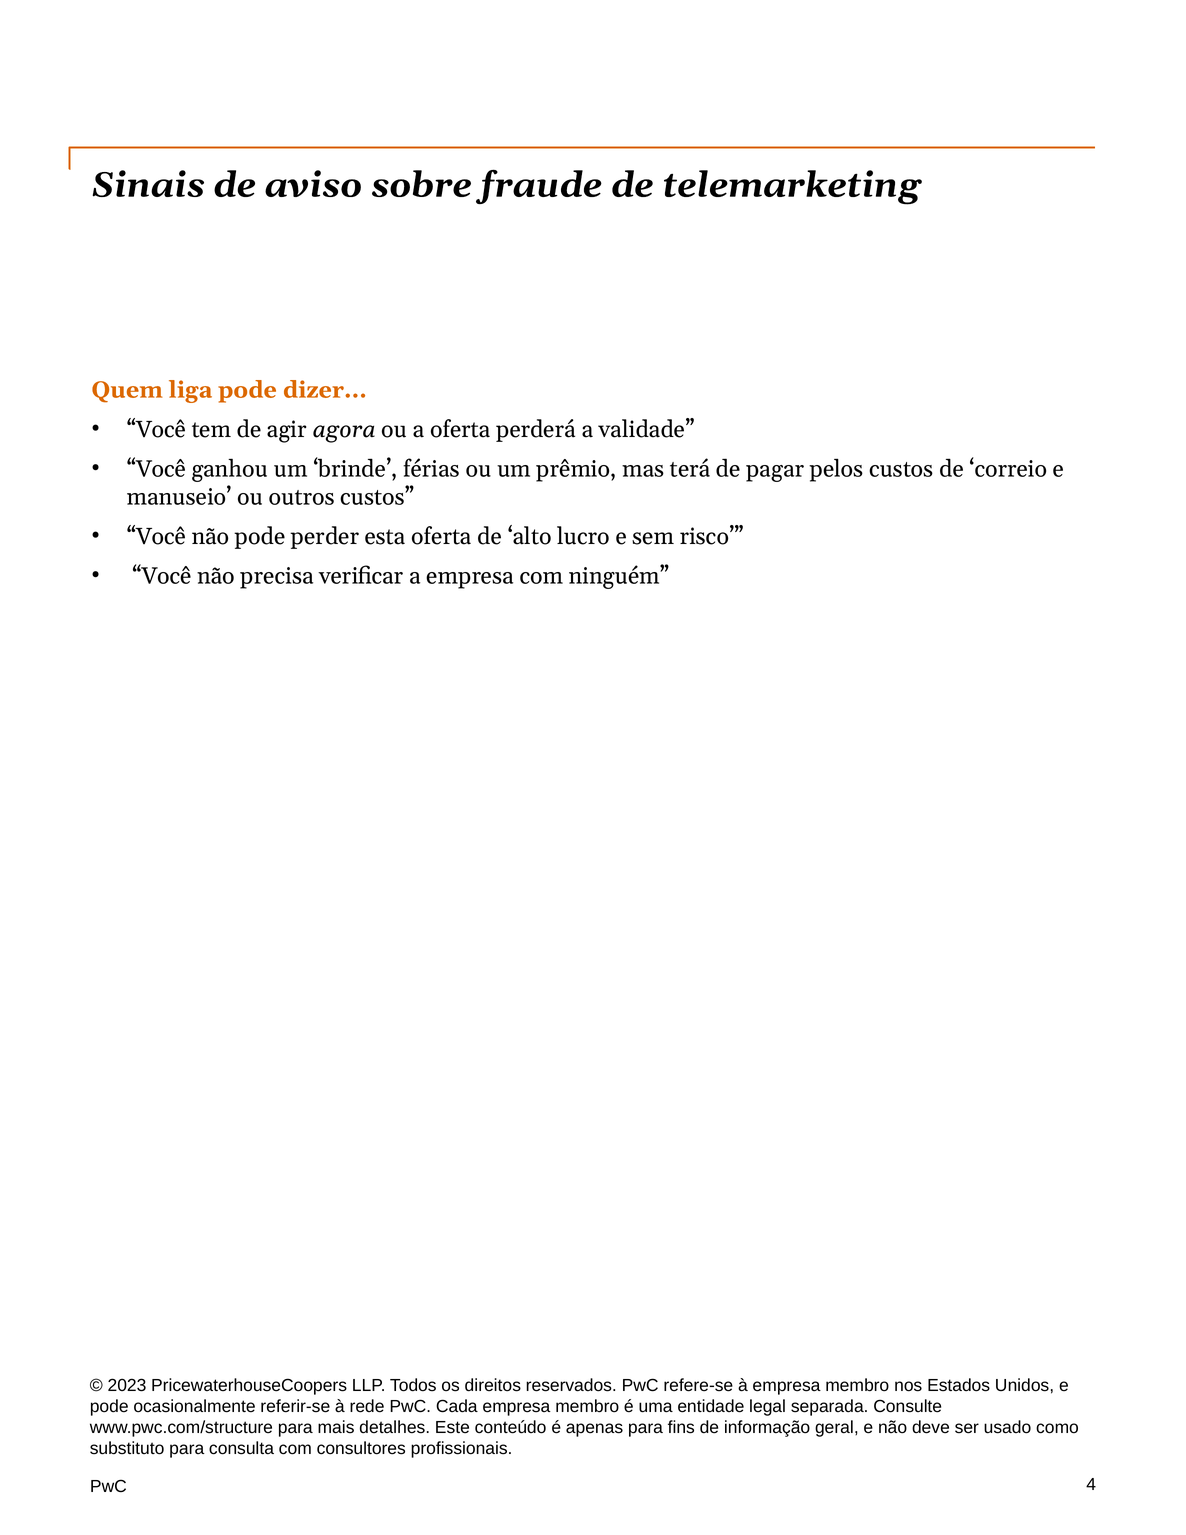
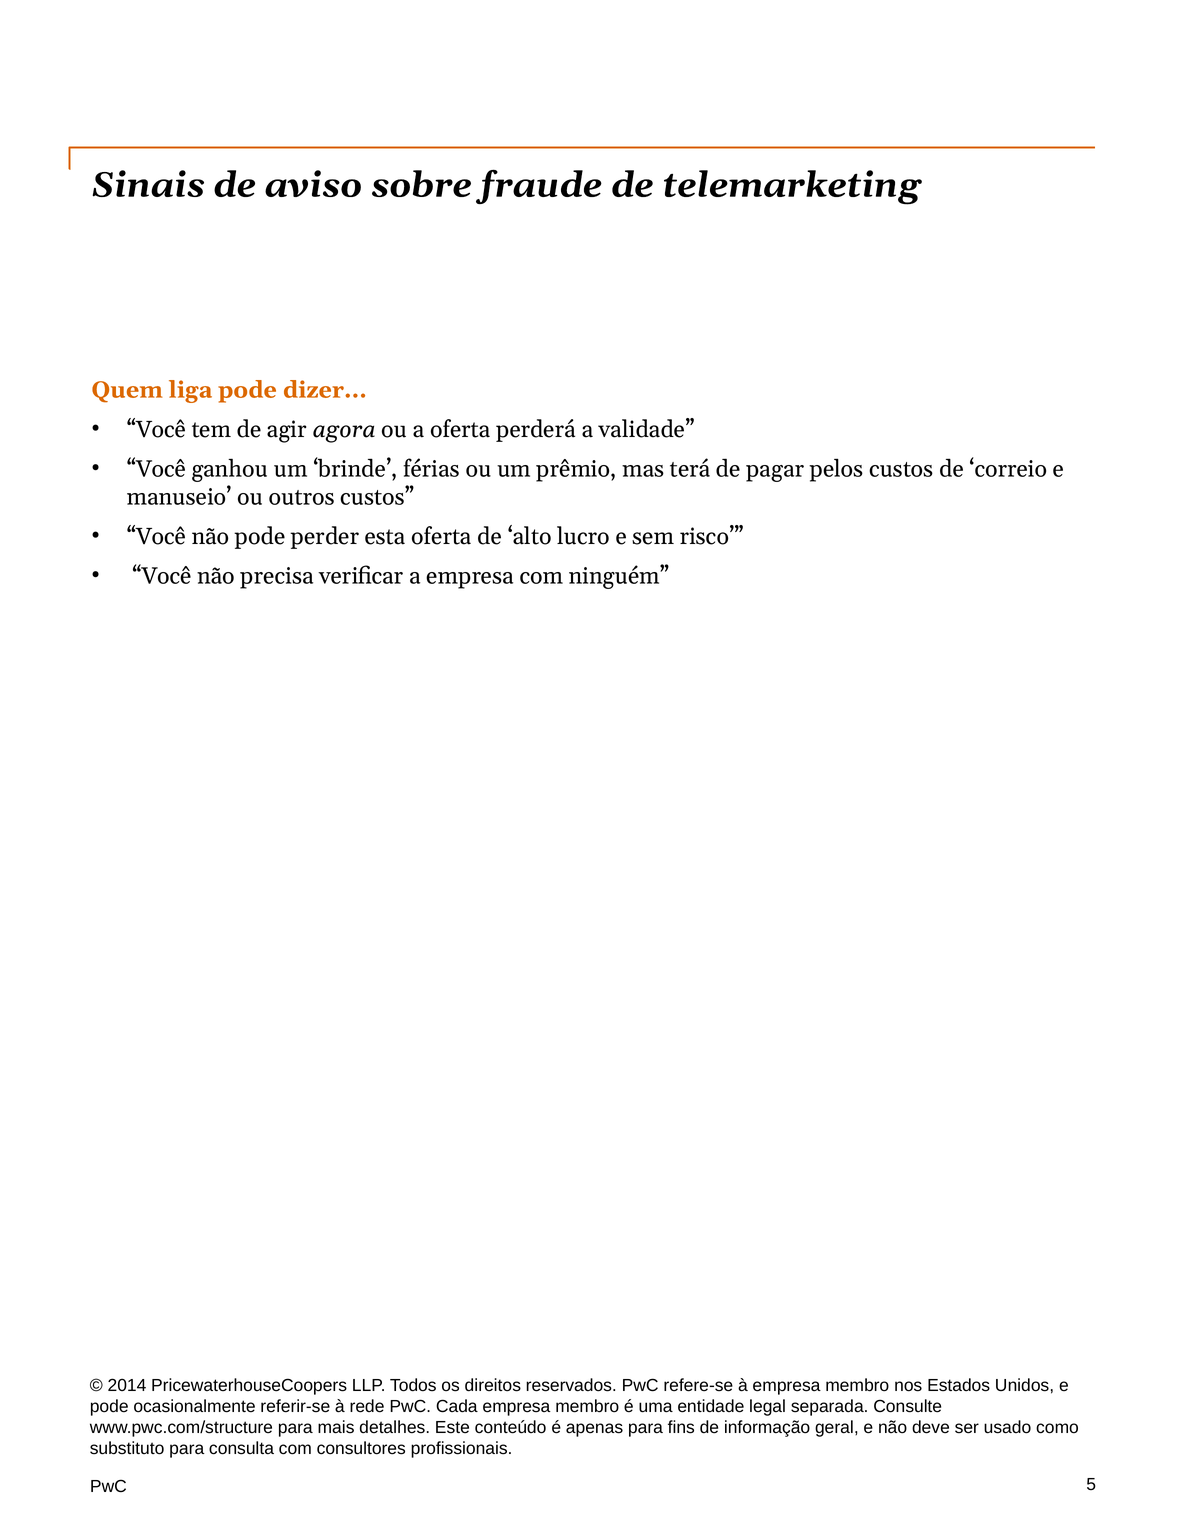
2023: 2023 -> 2014
4: 4 -> 5
